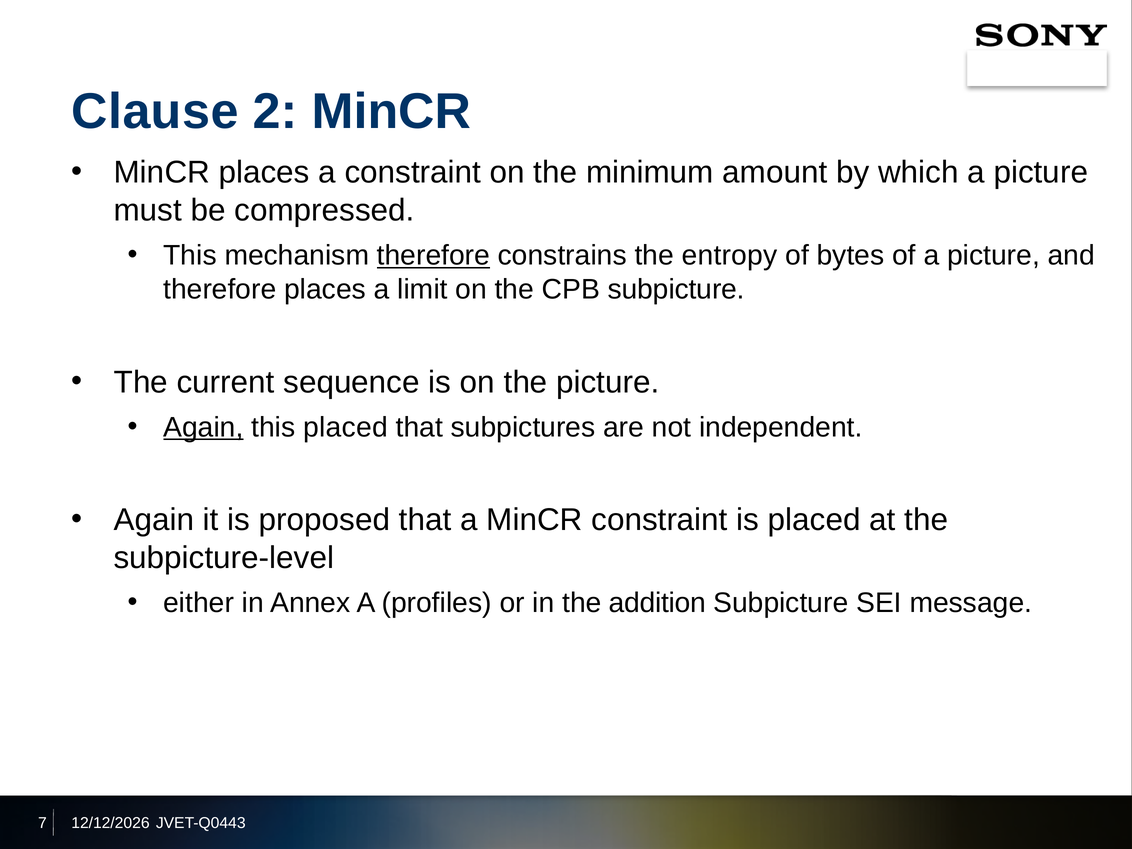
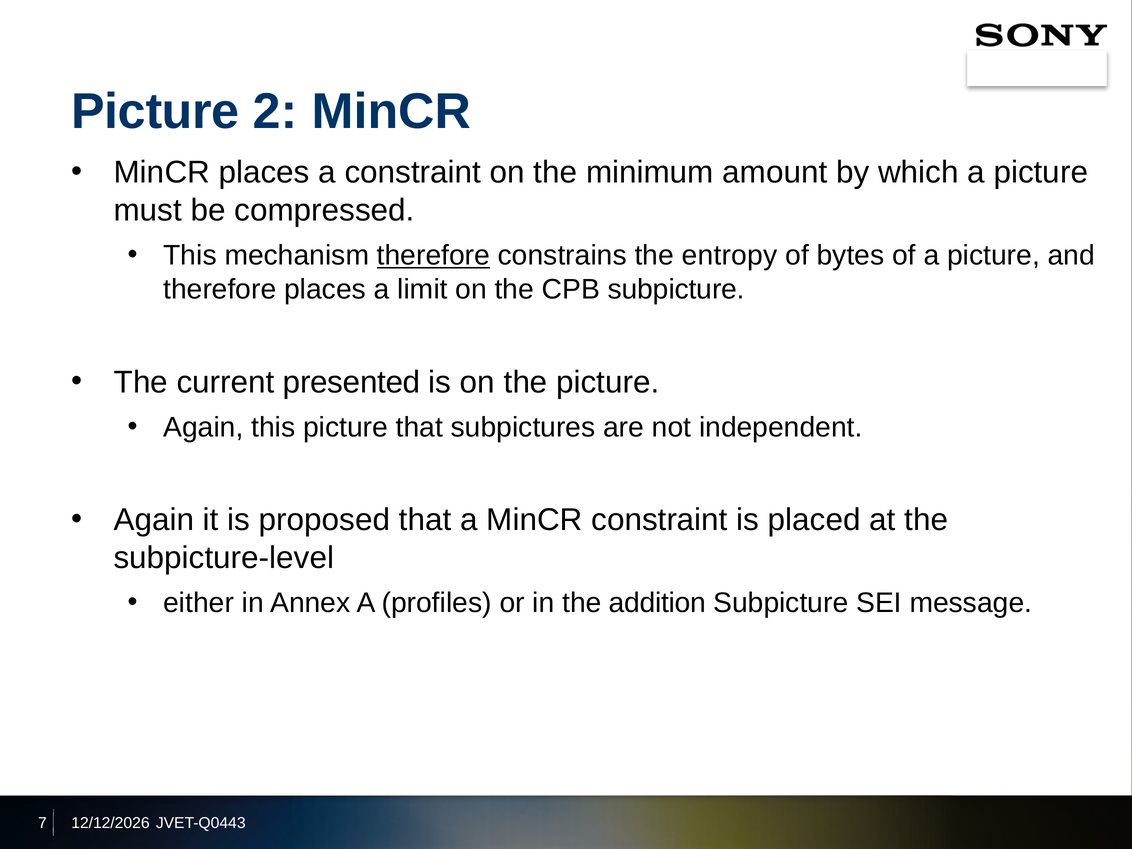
Clause at (155, 112): Clause -> Picture
sequence: sequence -> presented
Again at (203, 427) underline: present -> none
this placed: placed -> picture
